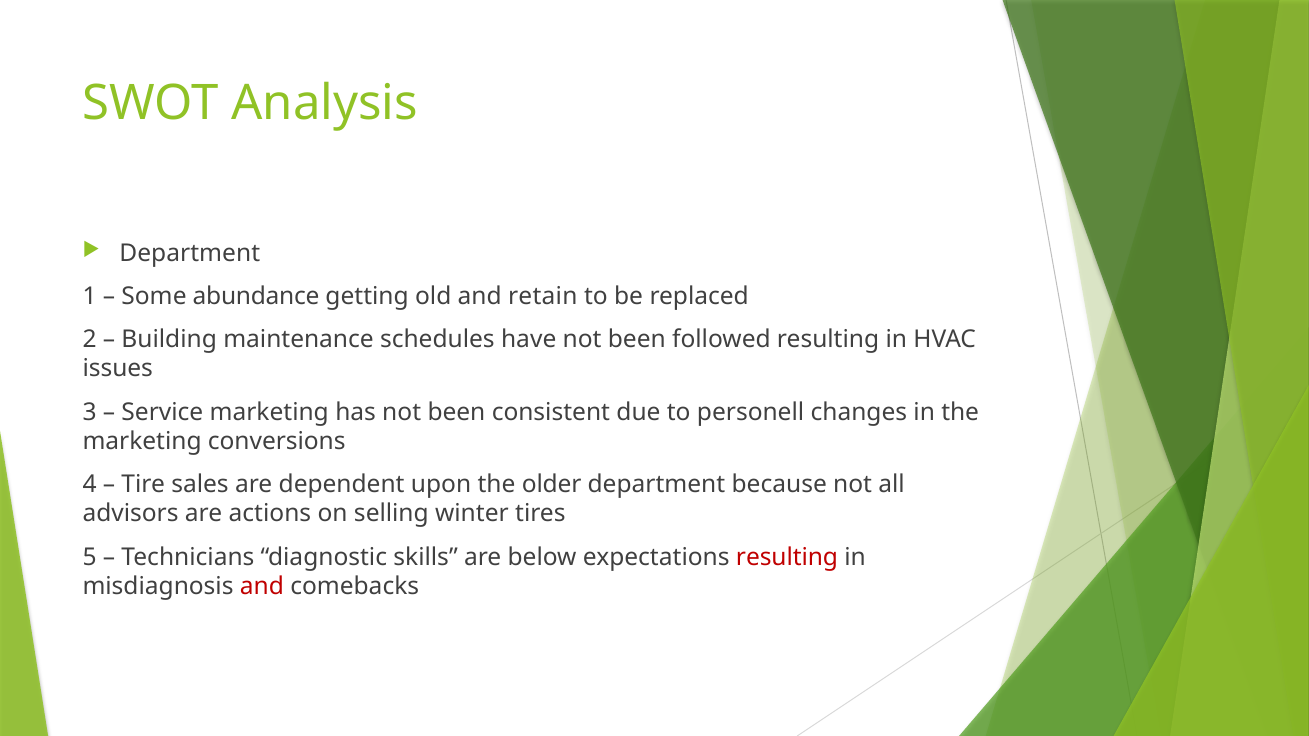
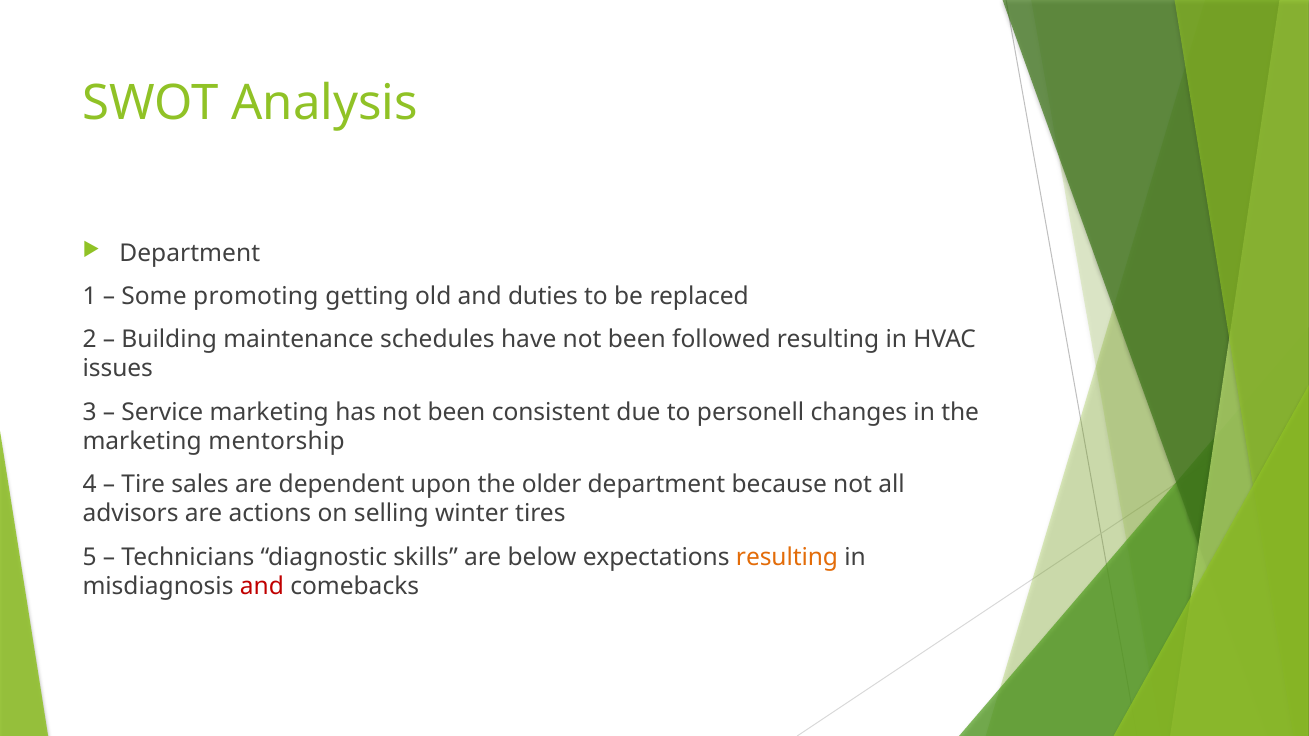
abundance: abundance -> promoting
retain: retain -> duties
conversions: conversions -> mentorship
resulting at (787, 557) colour: red -> orange
